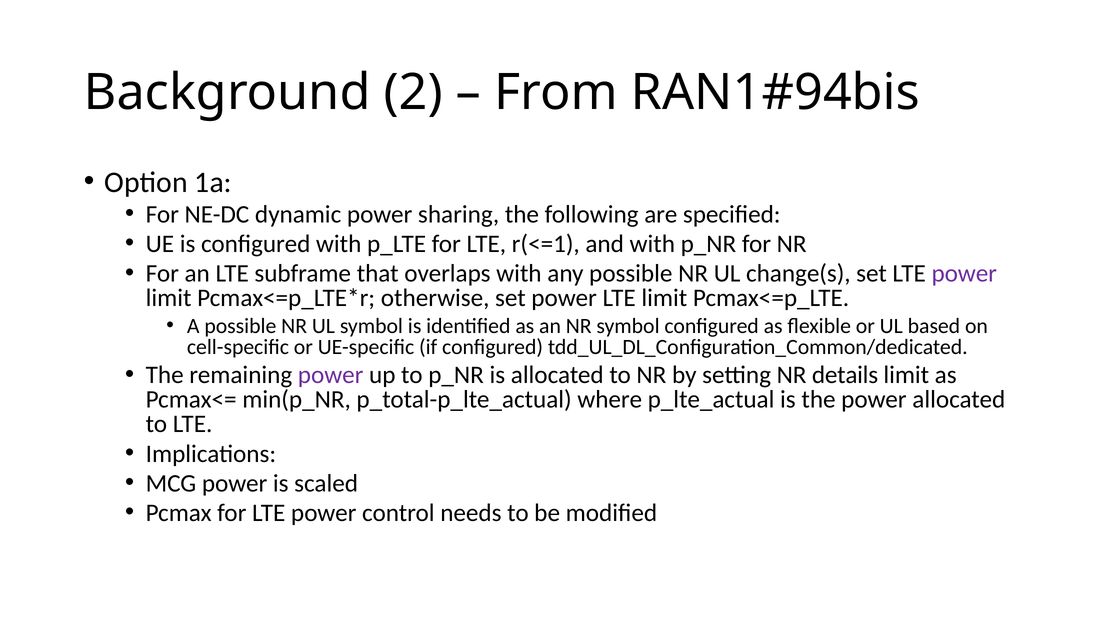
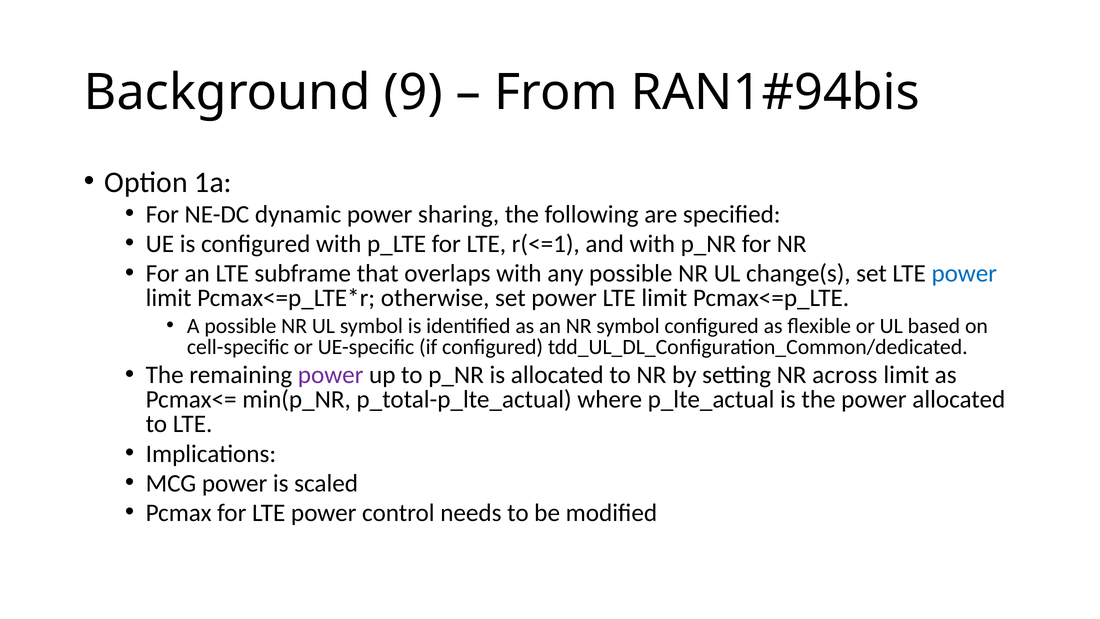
2: 2 -> 9
power at (964, 273) colour: purple -> blue
details: details -> across
